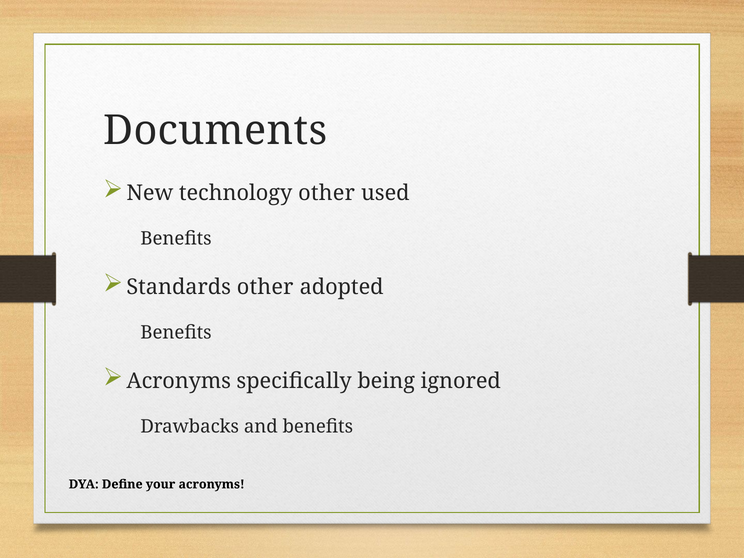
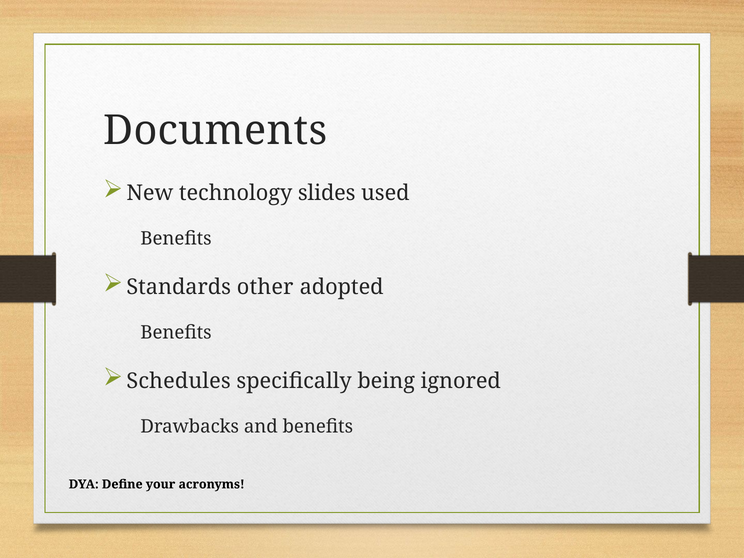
technology other: other -> slides
Acronyms at (179, 381): Acronyms -> Schedules
